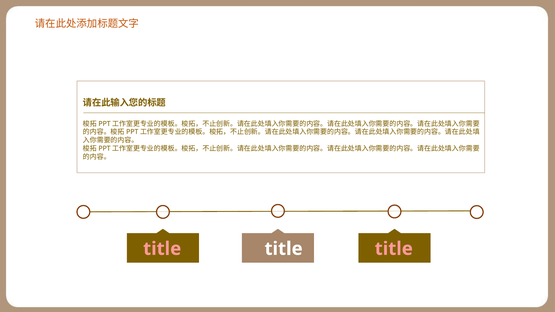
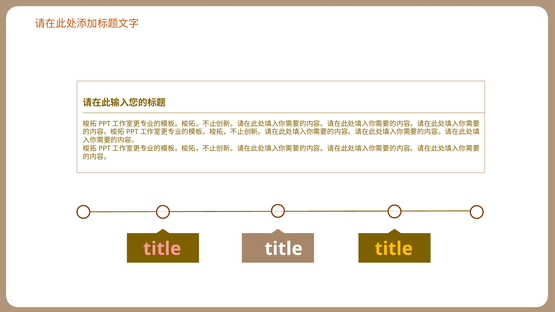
title at (394, 249) colour: pink -> yellow
